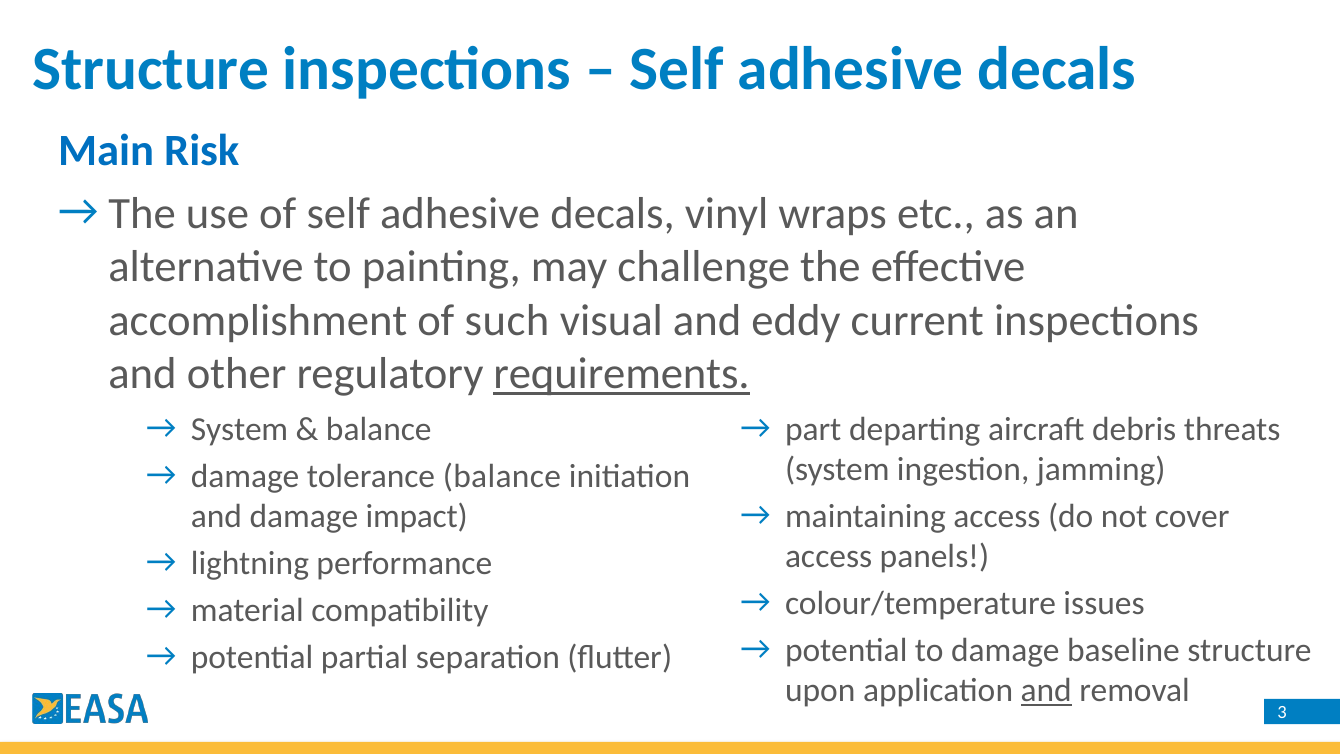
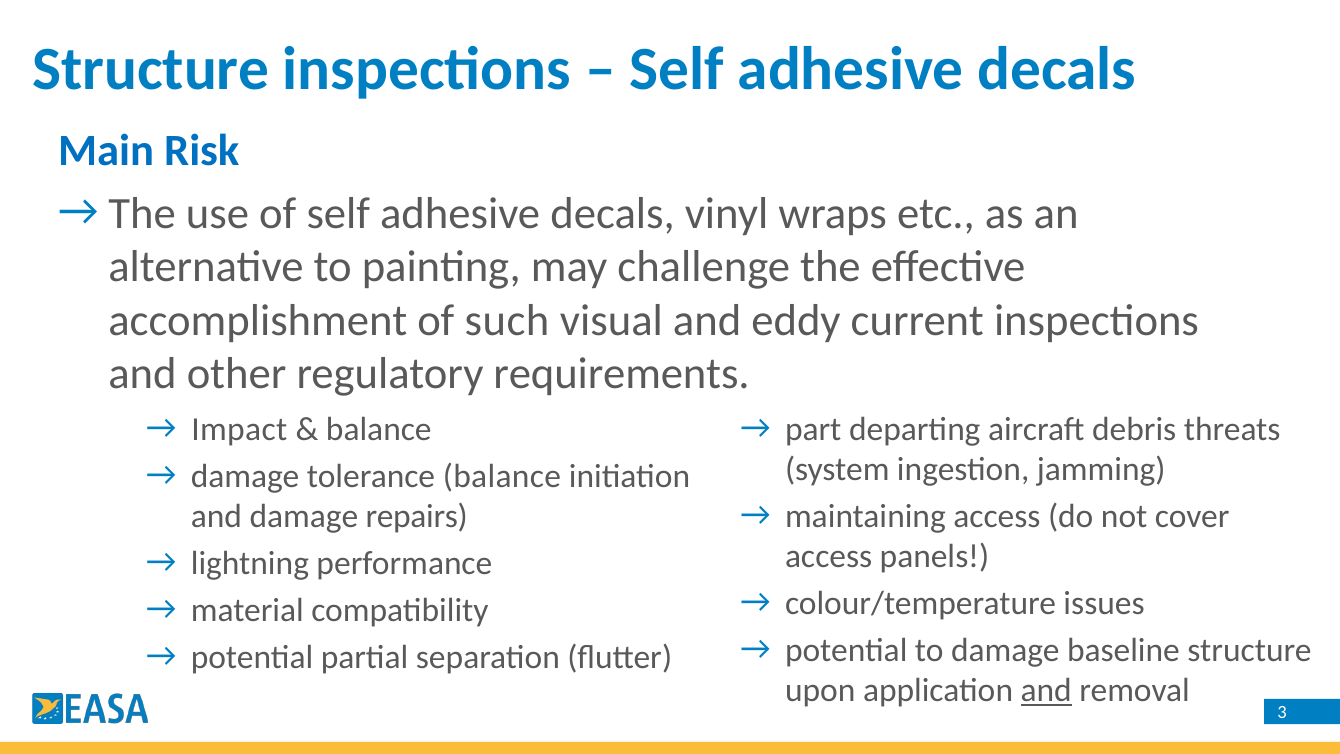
requirements underline: present -> none
System at (240, 430): System -> Impact
impact: impact -> repairs
